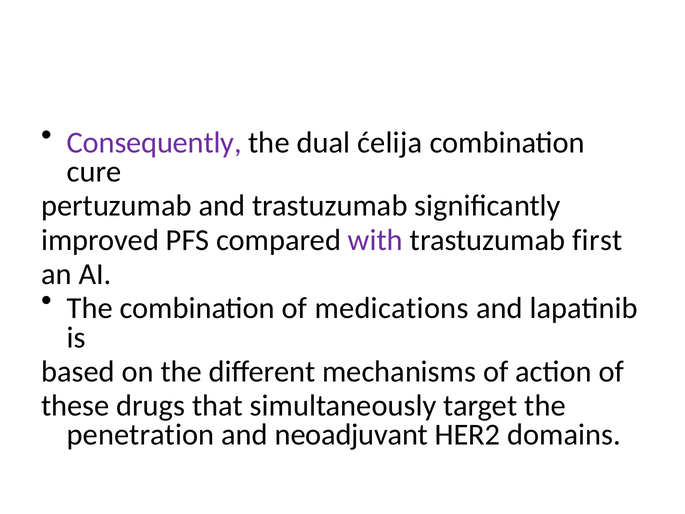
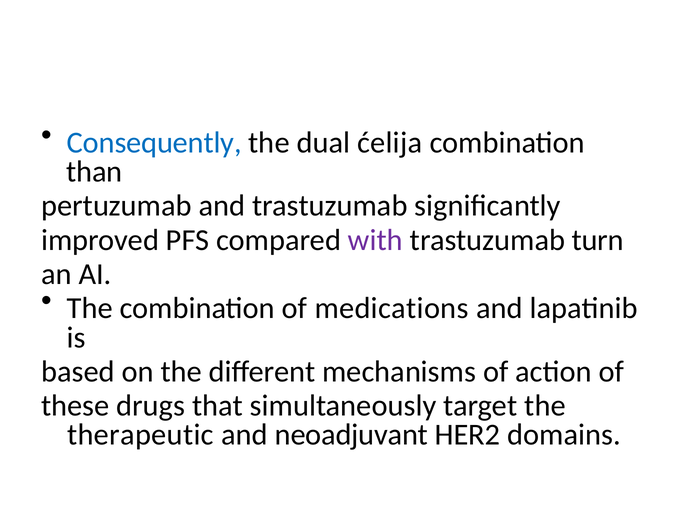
Consequently colour: purple -> blue
cure: cure -> than
first: first -> turn
penetration: penetration -> therapeutic
